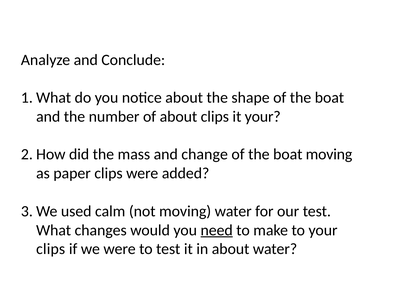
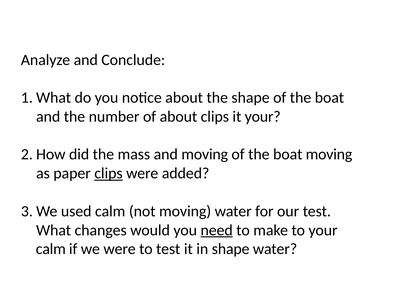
and change: change -> moving
clips at (108, 174) underline: none -> present
clips at (51, 249): clips -> calm
in about: about -> shape
